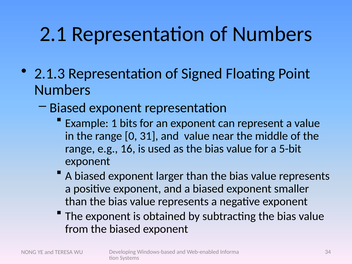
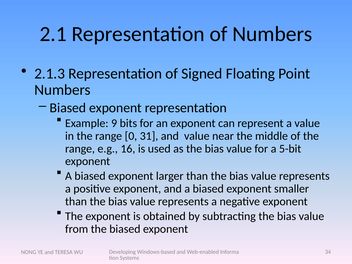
1: 1 -> 9
